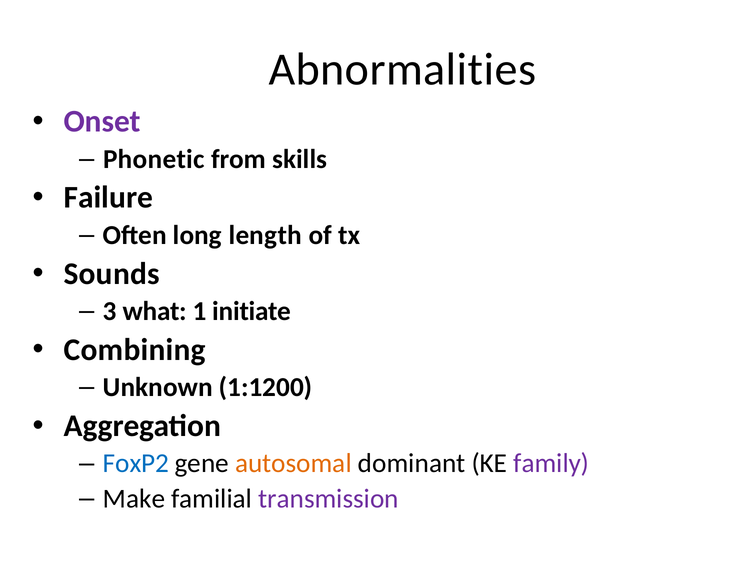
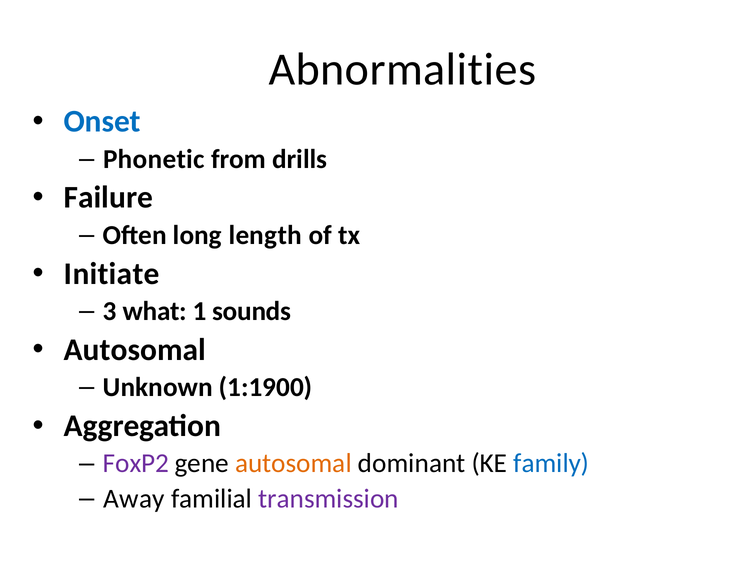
Onset colour: purple -> blue
skills: skills -> drills
Sounds: Sounds -> Initiate
initiate: initiate -> sounds
Combining at (135, 349): Combining -> Autosomal
1:1200: 1:1200 -> 1:1900
FoxP2 colour: blue -> purple
family colour: purple -> blue
Make: Make -> Away
